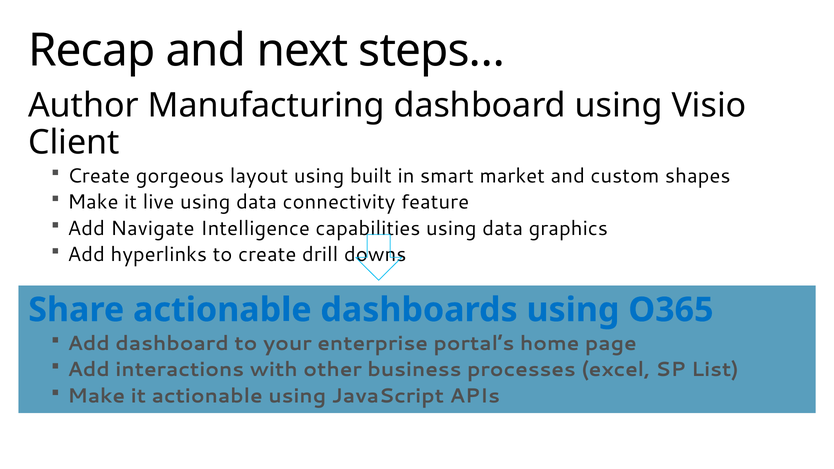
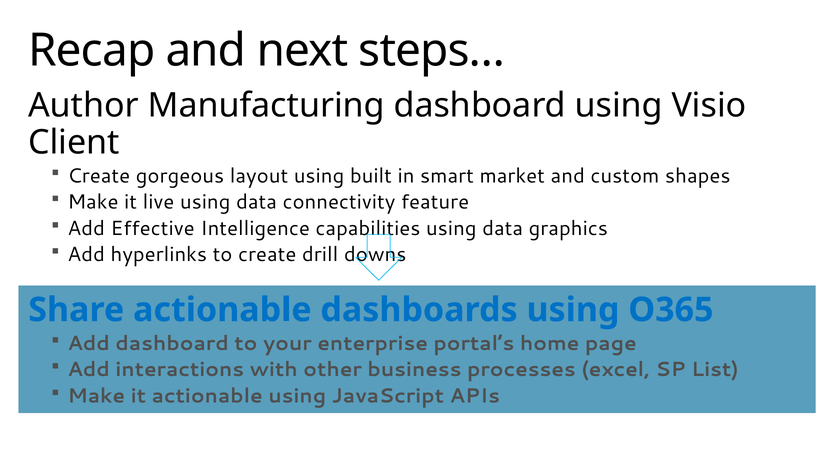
Navigate: Navigate -> Effective
